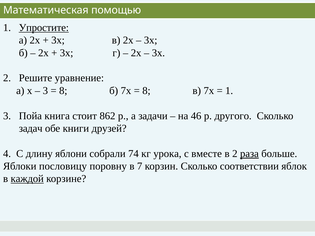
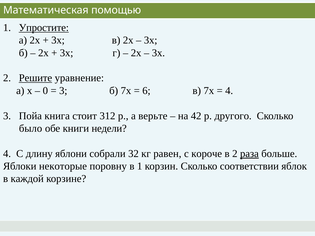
Решите underline: none -> present
3 at (45, 91): 3 -> 0
8 at (63, 91): 8 -> 3
8 at (146, 91): 8 -> 6
1 at (229, 91): 1 -> 4
862: 862 -> 312
задачи: задачи -> верьте
46: 46 -> 42
задач: задач -> было
друзей: друзей -> недели
74: 74 -> 32
урока: урока -> равен
вместе: вместе -> короче
пословицу: пословицу -> некоторые
в 7: 7 -> 1
каждой underline: present -> none
